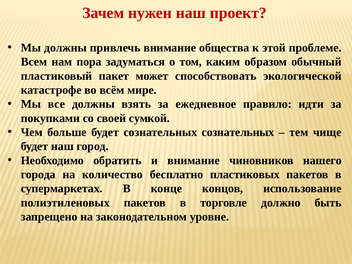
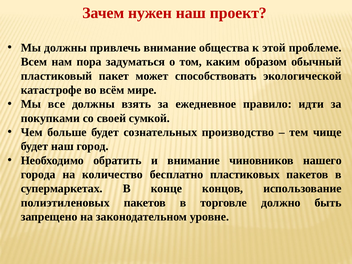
сознательных сознательных: сознательных -> производство
